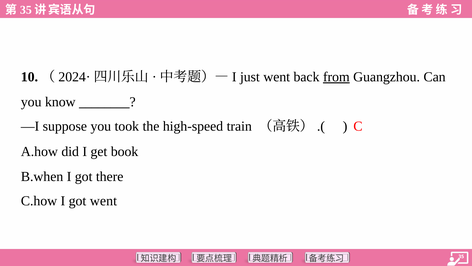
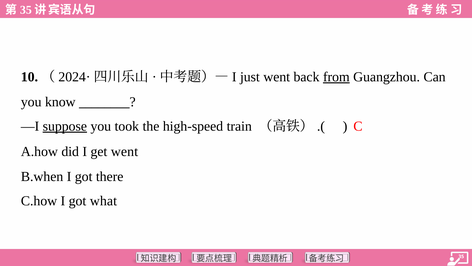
suppose underline: none -> present
get book: book -> went
got went: went -> what
